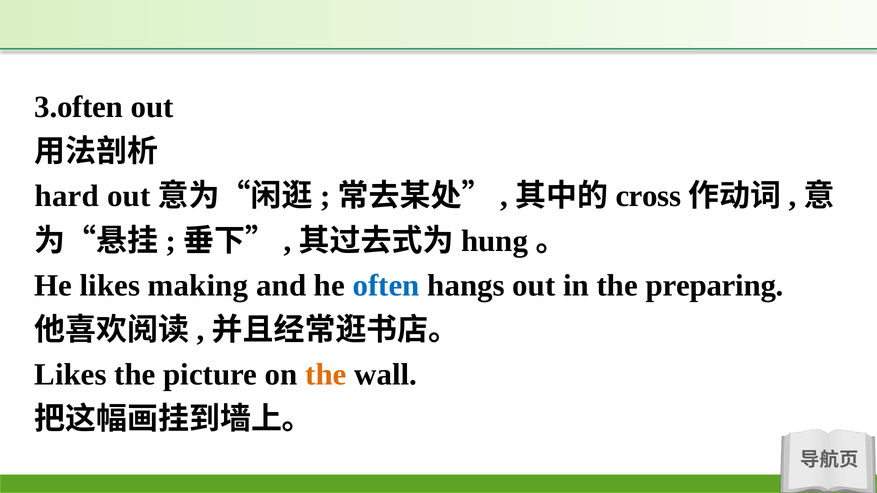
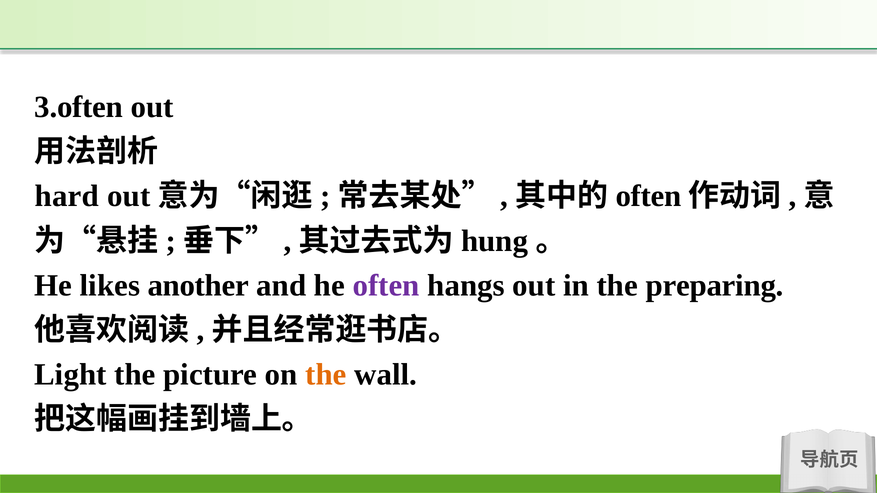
cross at (648, 196): cross -> often
making: making -> another
often at (386, 285) colour: blue -> purple
Likes at (70, 375): Likes -> Light
